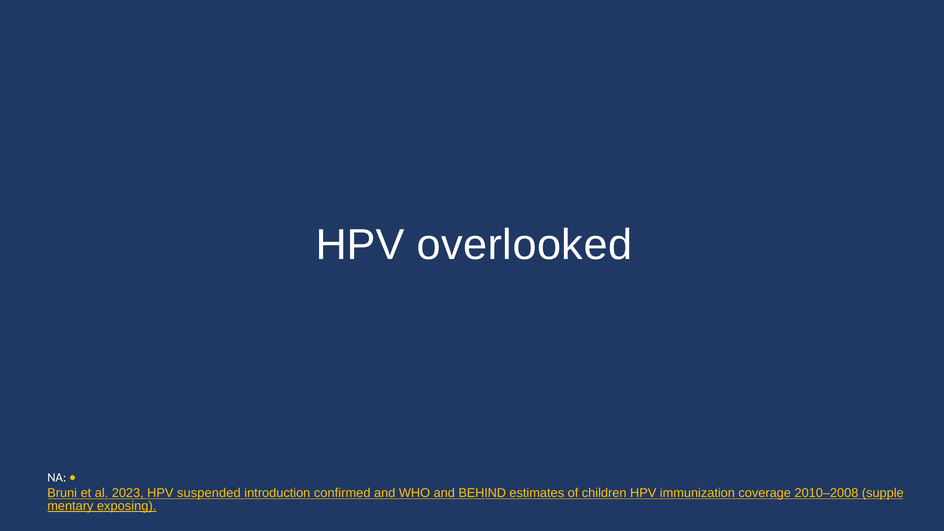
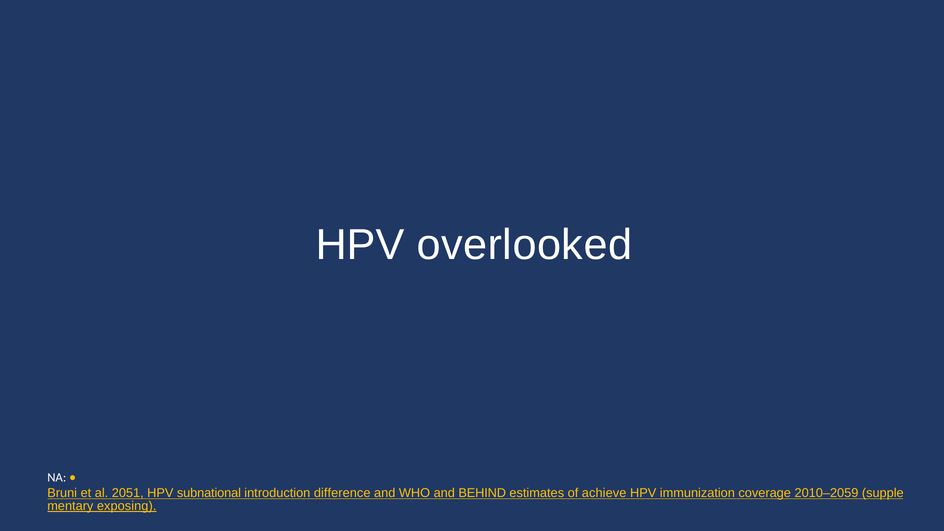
2023: 2023 -> 2051
suspended: suspended -> subnational
confirmed: confirmed -> difference
children: children -> achieve
2010–2008: 2010–2008 -> 2010–2059
